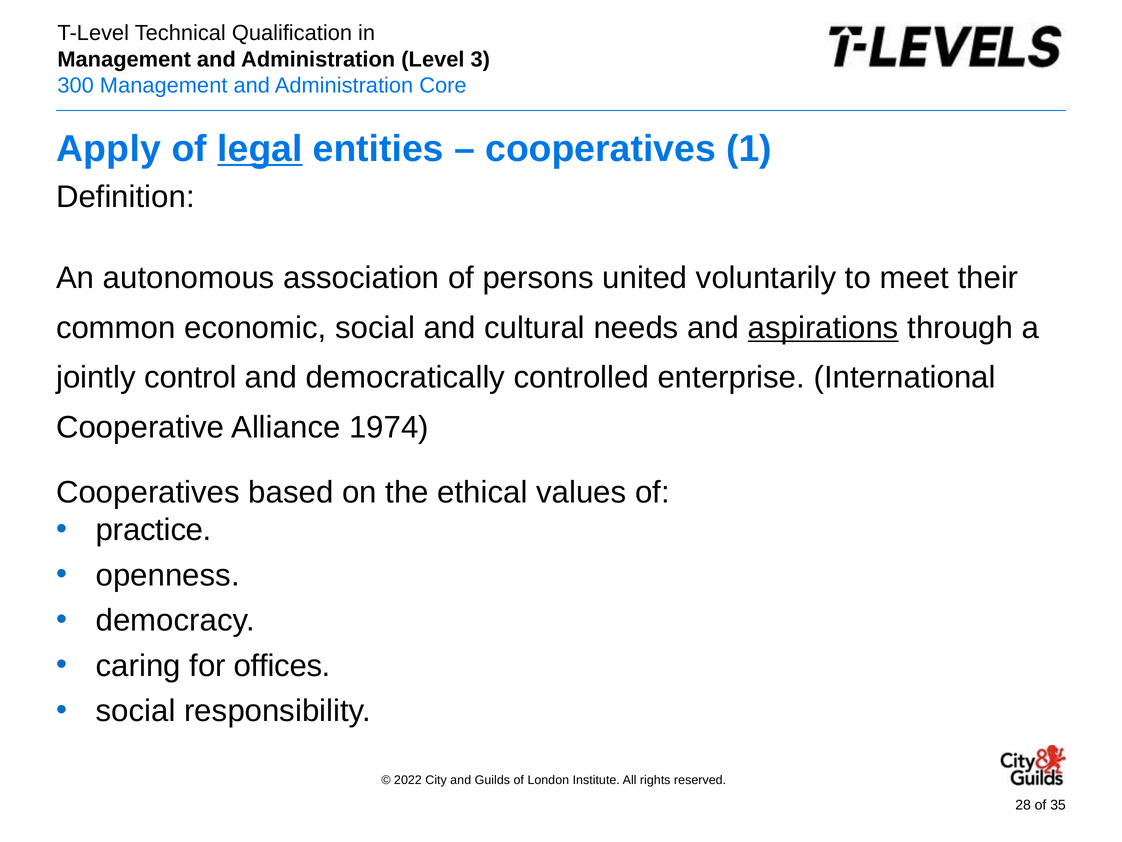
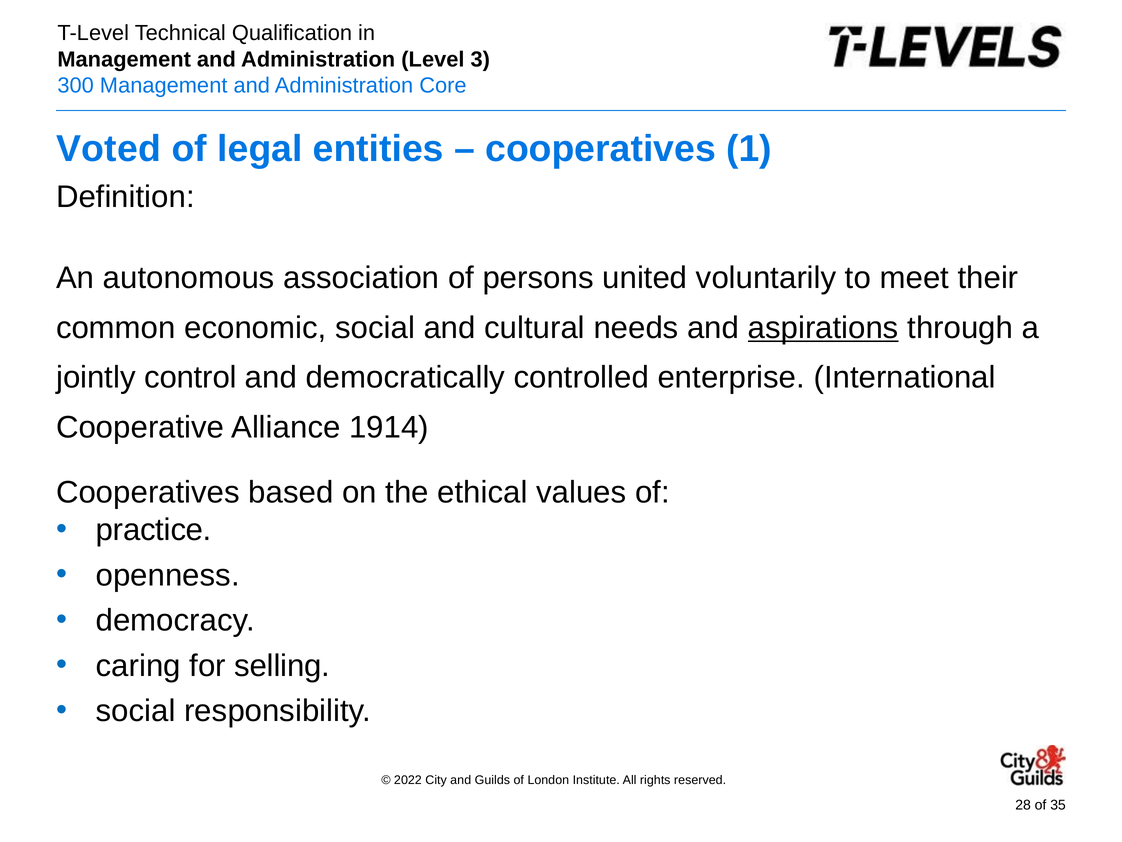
Apply: Apply -> Voted
legal underline: present -> none
1974: 1974 -> 1914
offices: offices -> selling
